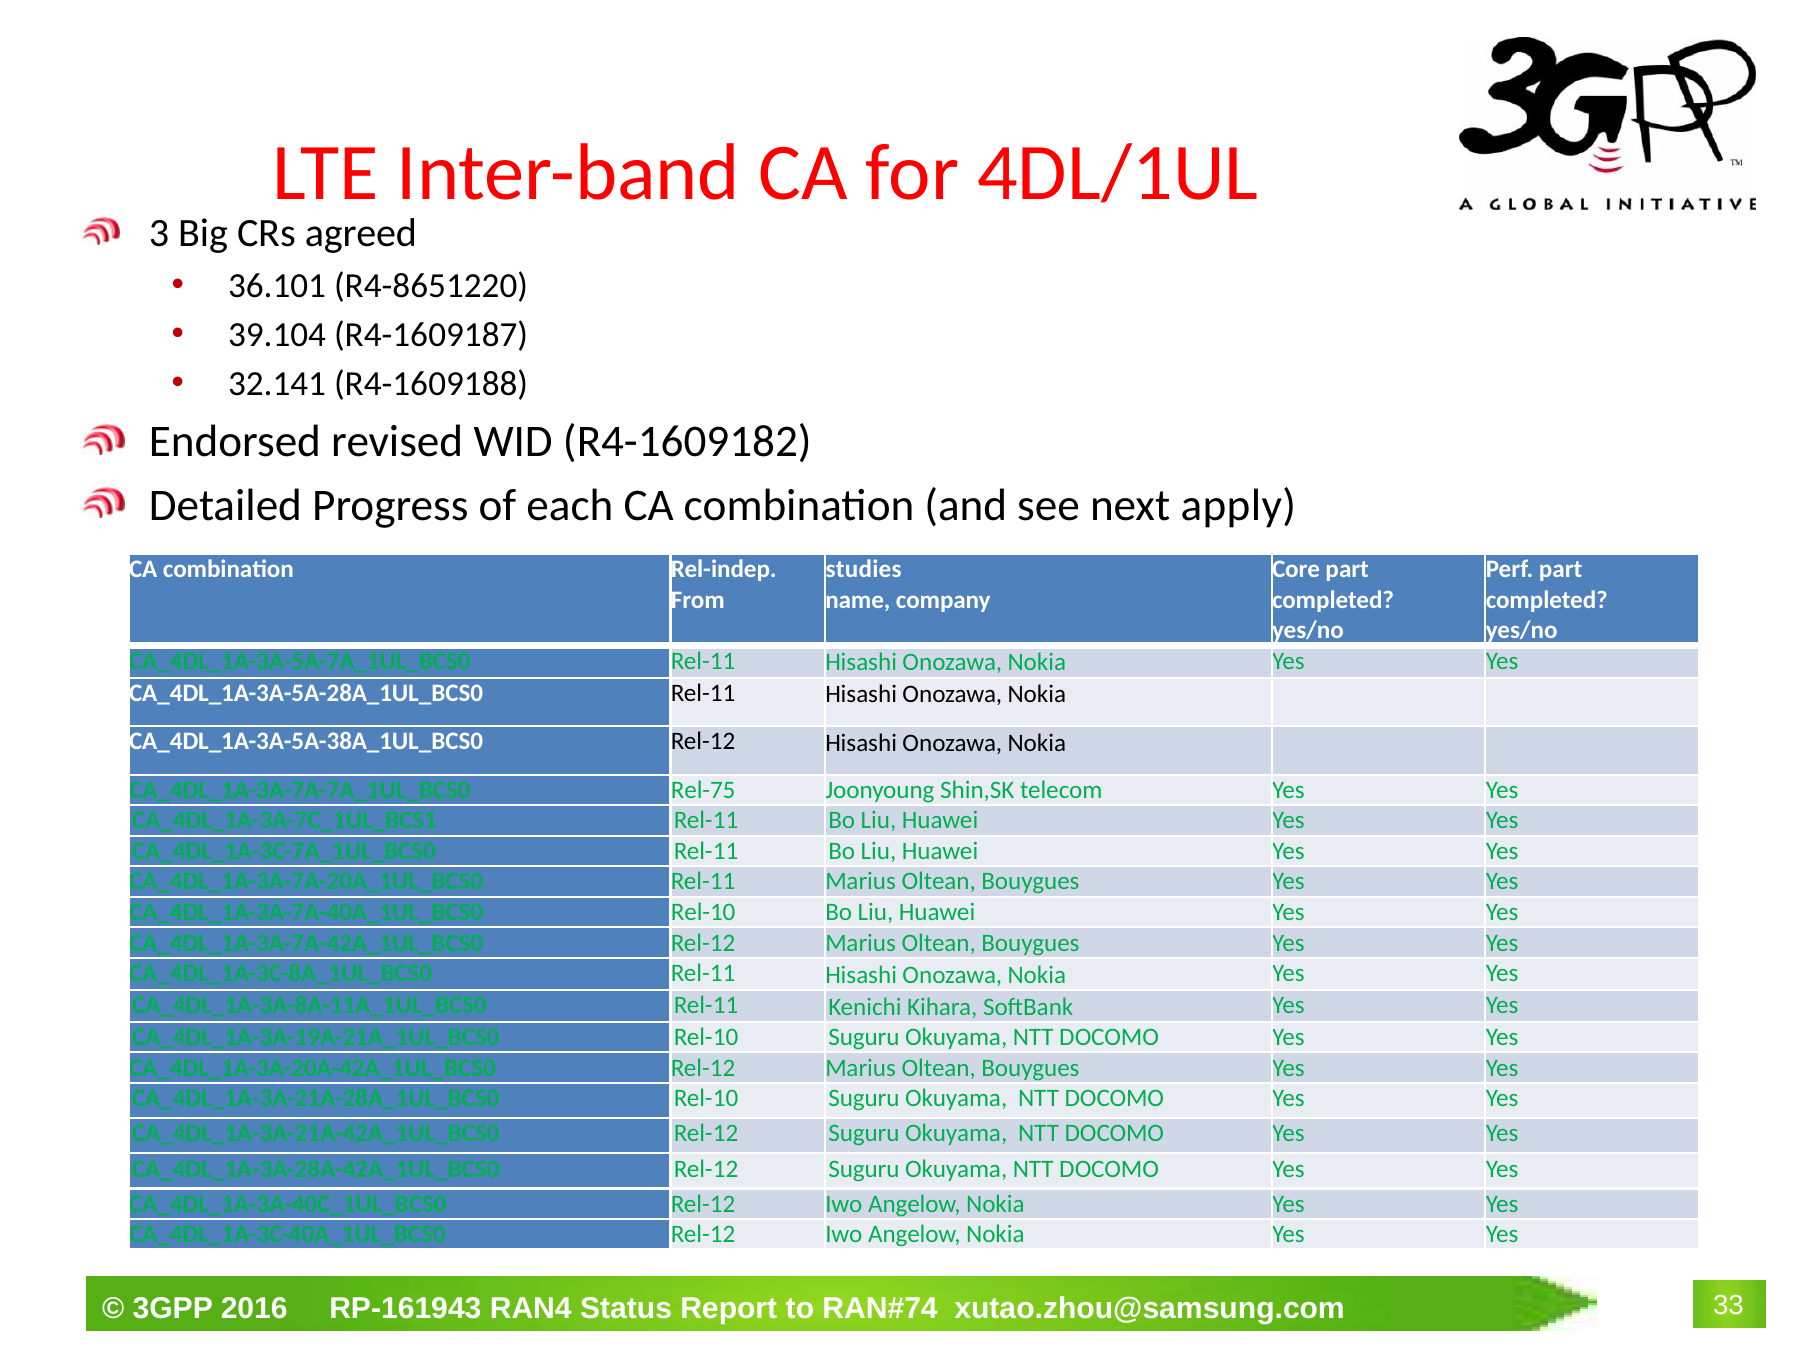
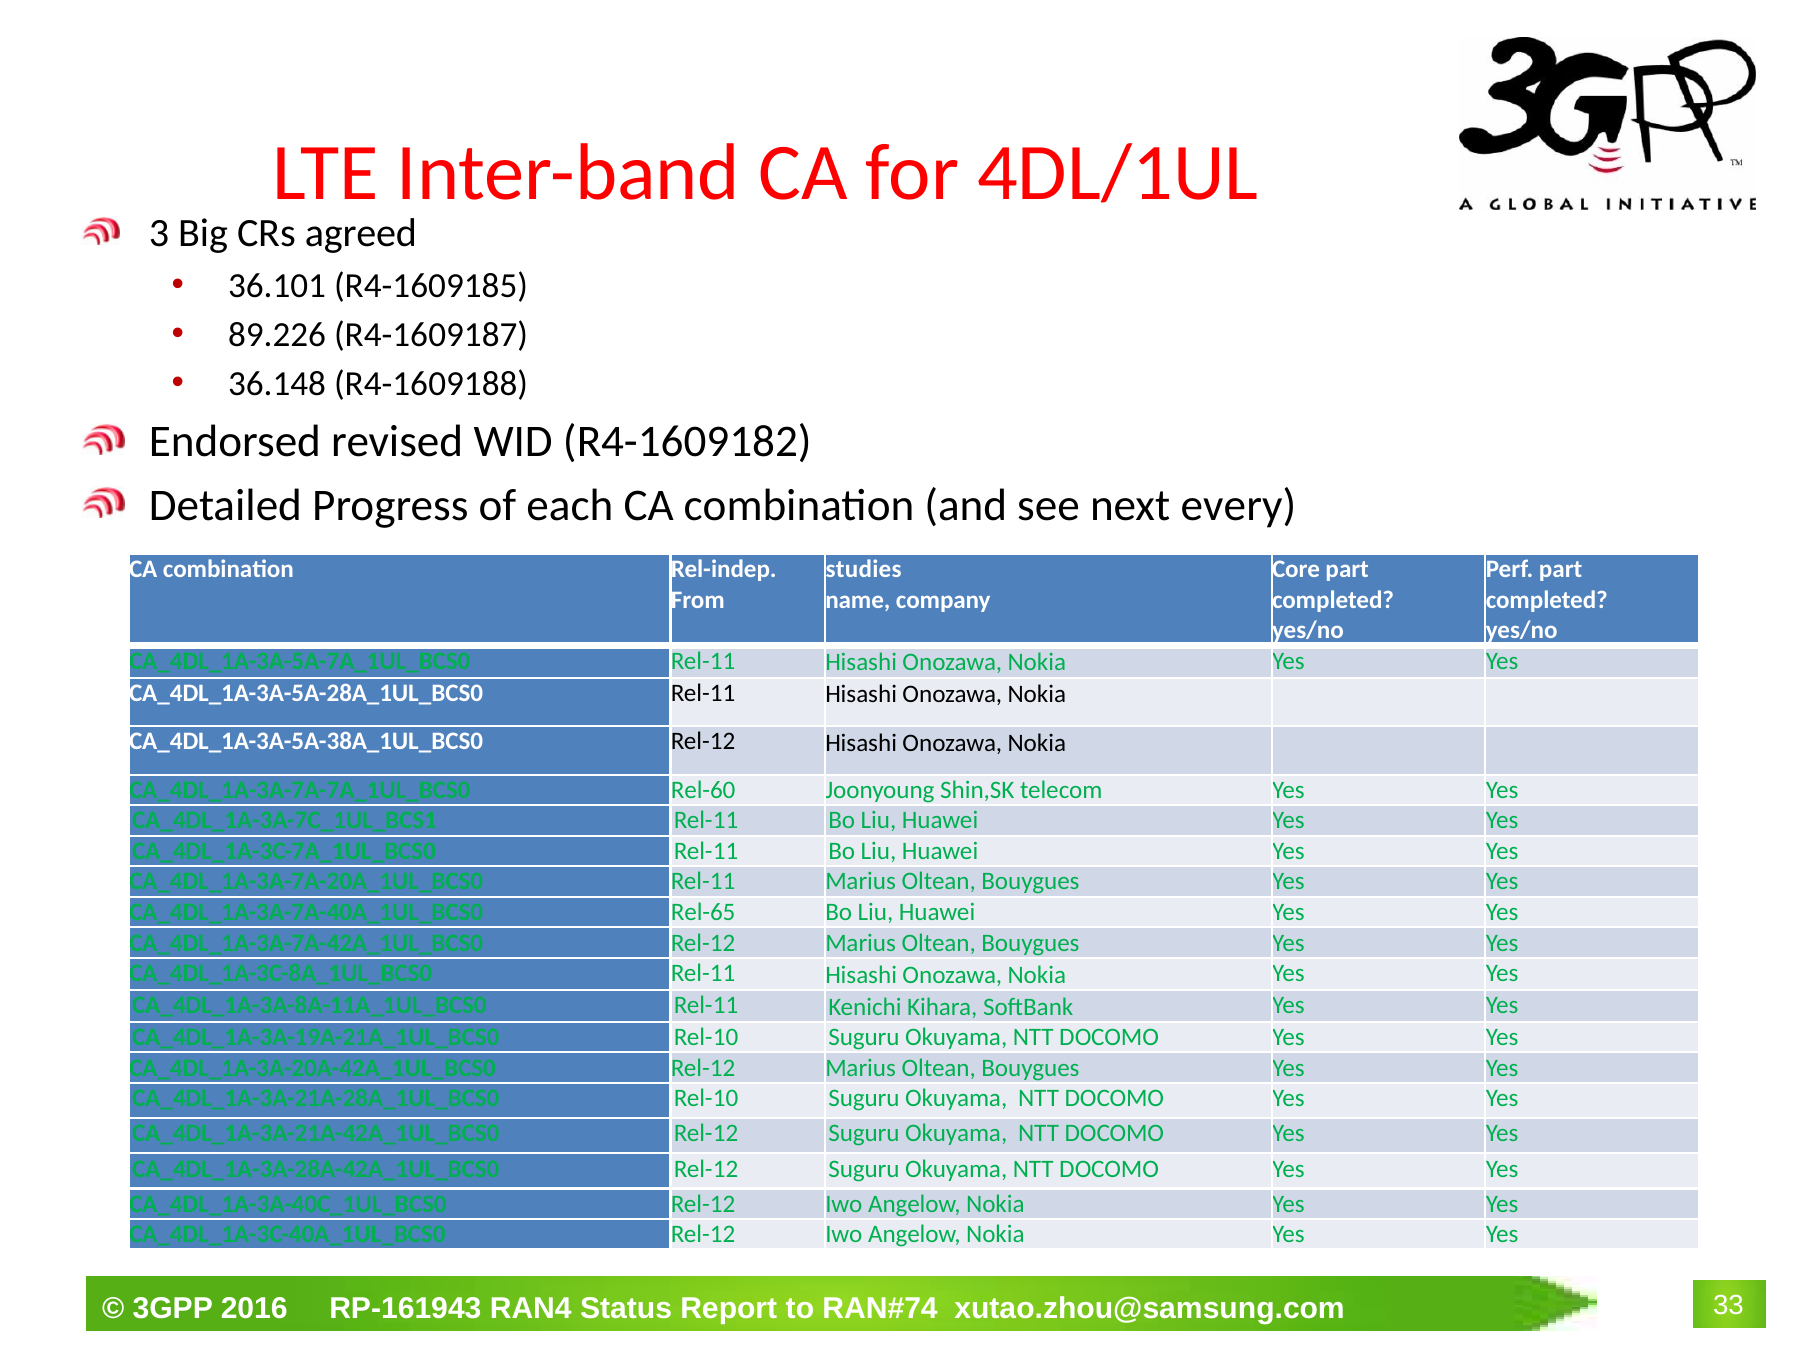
R4-8651220: R4-8651220 -> R4-1609185
39.104: 39.104 -> 89.226
32.141: 32.141 -> 36.148
apply: apply -> every
Rel-75: Rel-75 -> Rel-60
Rel-10 at (703, 912): Rel-10 -> Rel-65
